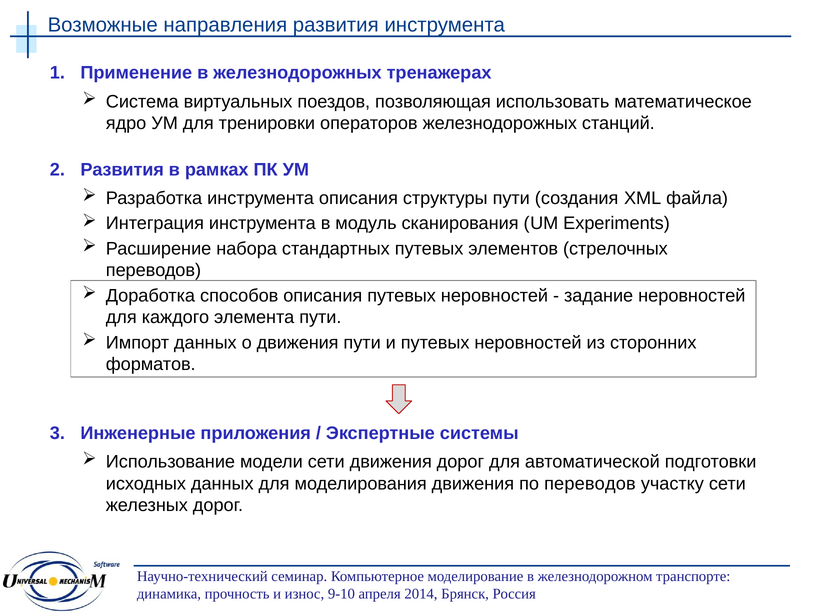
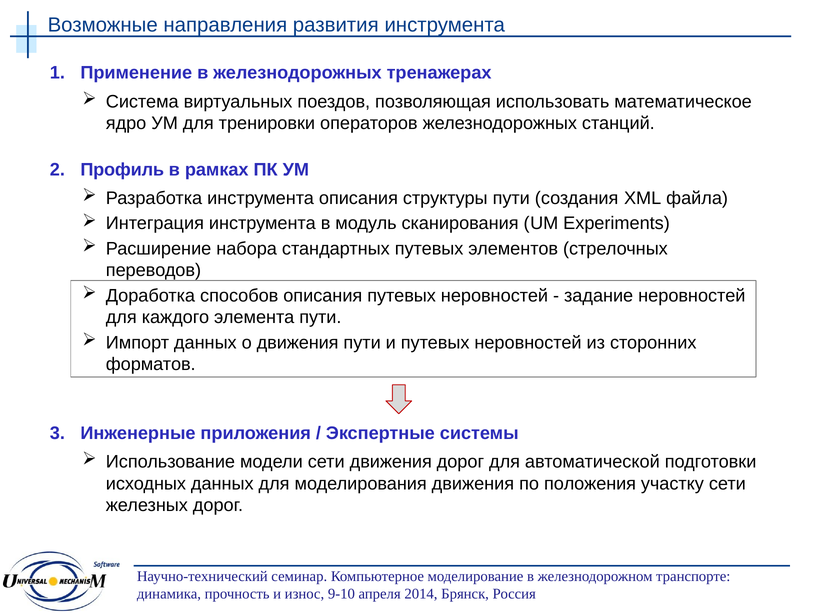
Развития at (122, 170): Развития -> Профиль
по переводов: переводов -> положения
